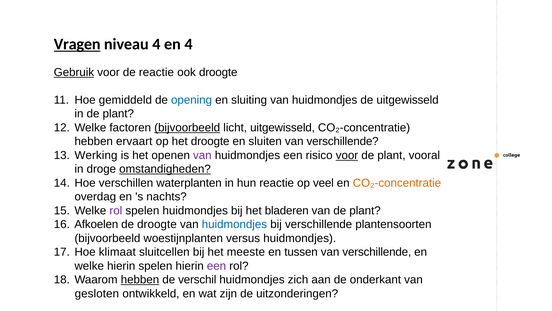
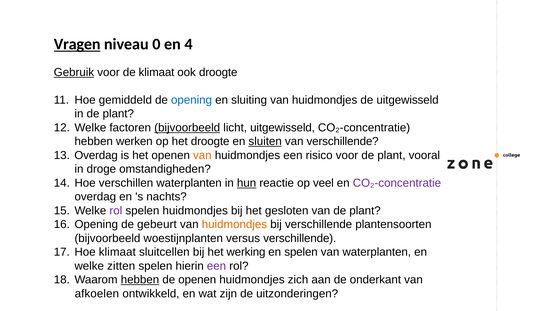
niveau 4: 4 -> 0
de reactie: reactie -> klimaat
ervaart: ervaart -> werken
sluiten underline: none -> present
Werking at (96, 155): Werking -> Overdag
van at (202, 155) colour: purple -> orange
voor at (347, 155) underline: present -> none
omstandigheden underline: present -> none
hun underline: none -> present
CO₂-concentratie at (397, 183) colour: orange -> purple
bladeren: bladeren -> gesloten
Afkoelen at (96, 224): Afkoelen -> Opening
de droogte: droogte -> gebeurt
huidmondjes at (234, 224) colour: blue -> orange
versus huidmondjes: huidmondjes -> verschillende
meeste: meeste -> werking
en tussen: tussen -> spelen
verschillende at (377, 252): verschillende -> waterplanten
welke hierin: hierin -> zitten
de verschil: verschil -> openen
gesloten: gesloten -> afkoelen
